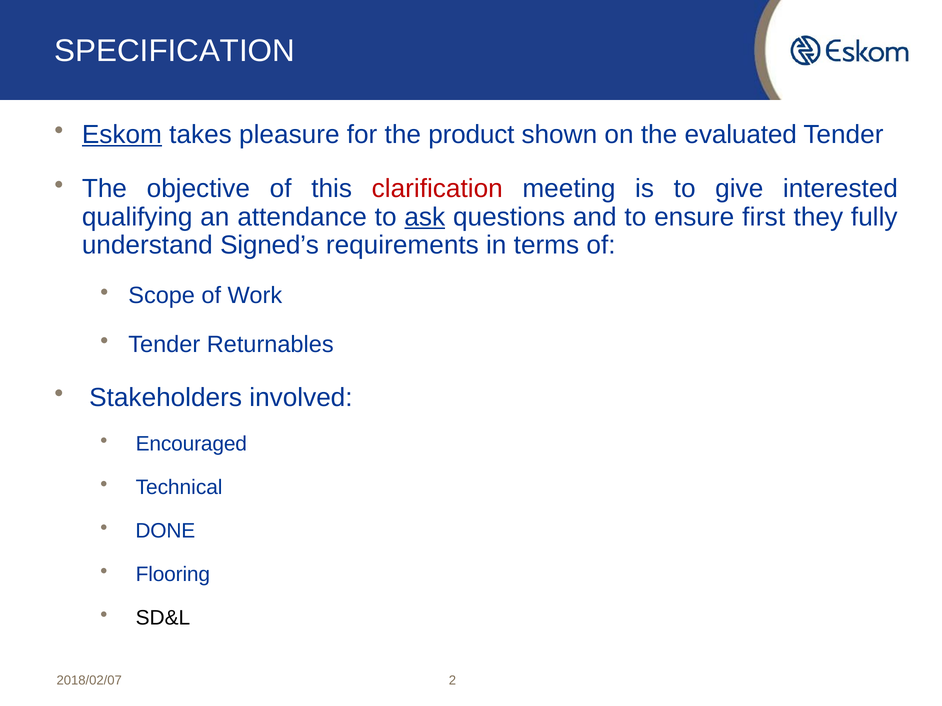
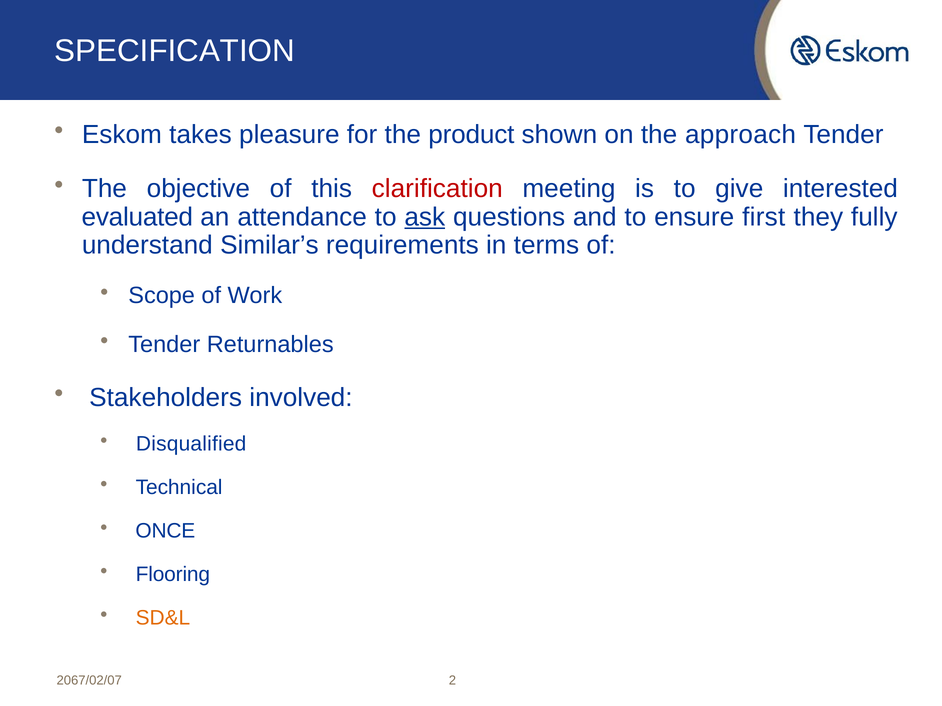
Eskom underline: present -> none
evaluated: evaluated -> approach
qualifying: qualifying -> evaluated
Signed’s: Signed’s -> Similar’s
Encouraged: Encouraged -> Disqualified
DONE: DONE -> ONCE
SD&L colour: black -> orange
2018/02/07: 2018/02/07 -> 2067/02/07
